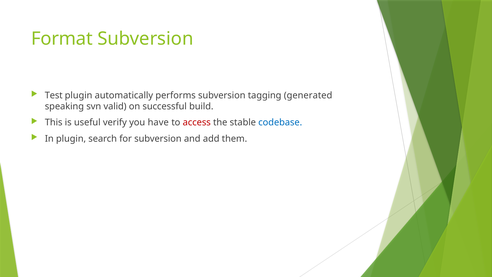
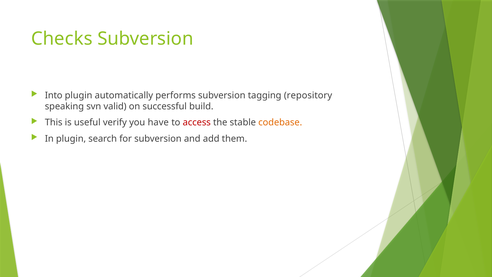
Format: Format -> Checks
Test: Test -> Into
generated: generated -> repository
codebase colour: blue -> orange
